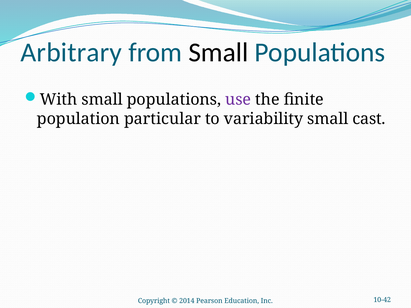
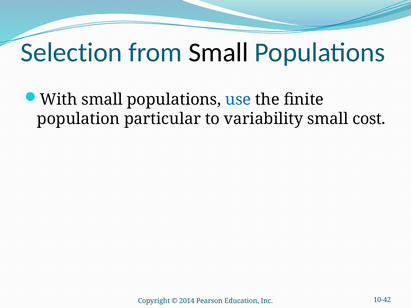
Arbitrary: Arbitrary -> Selection
use colour: purple -> blue
cast: cast -> cost
